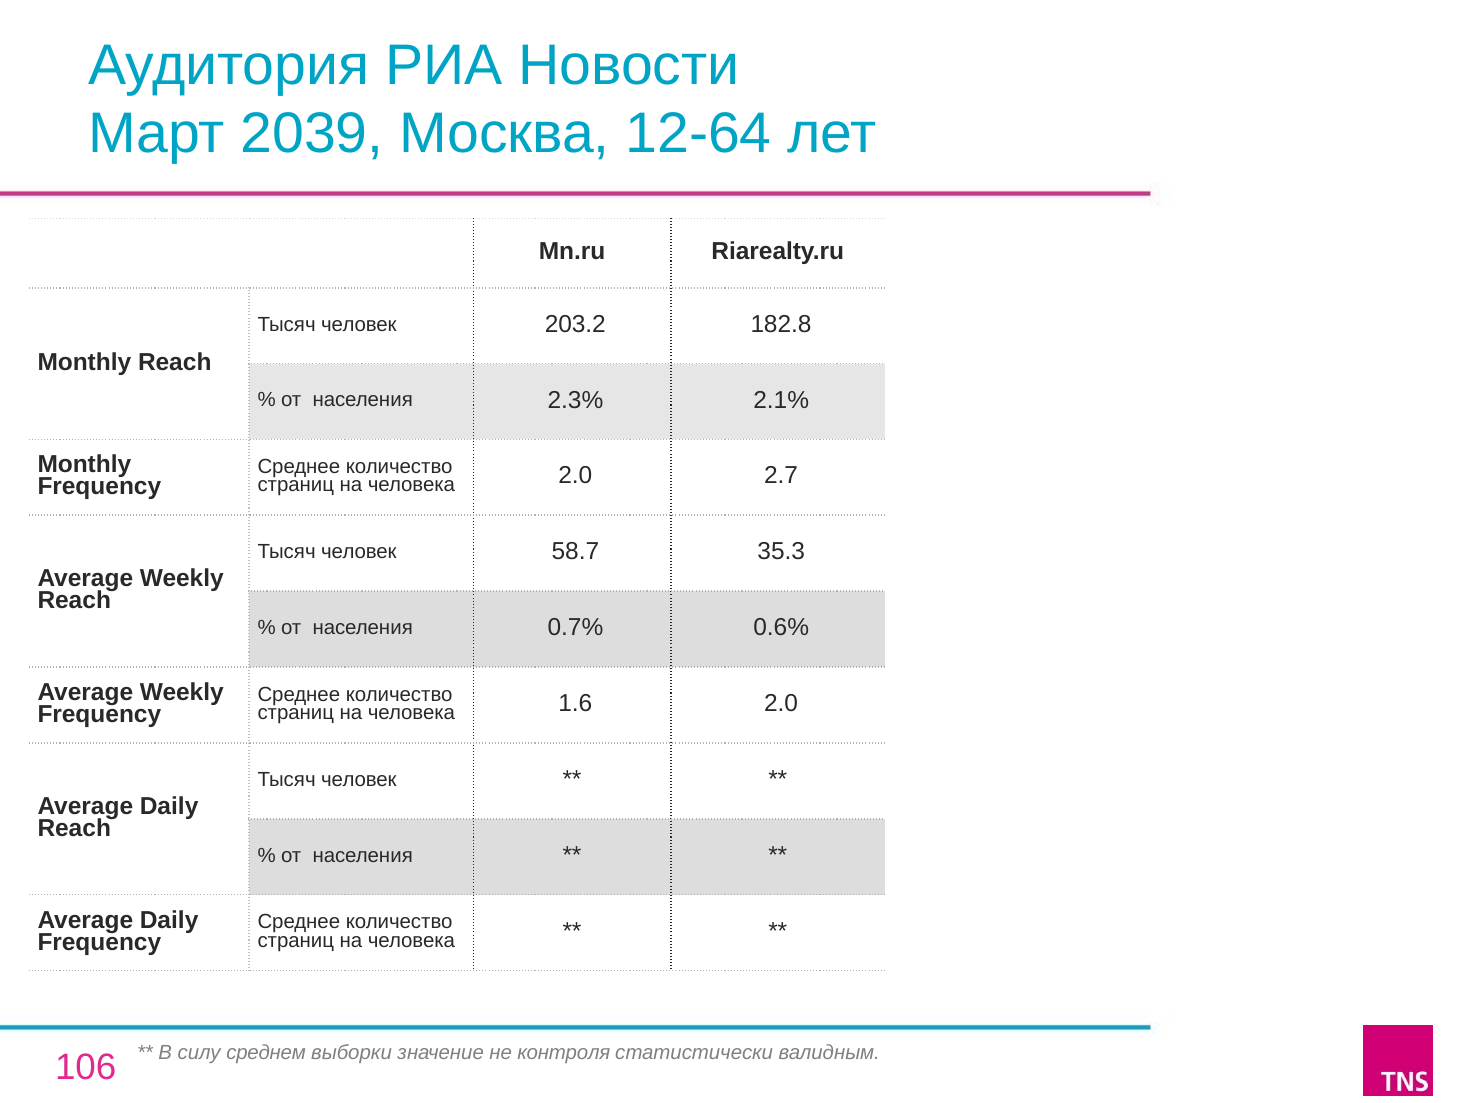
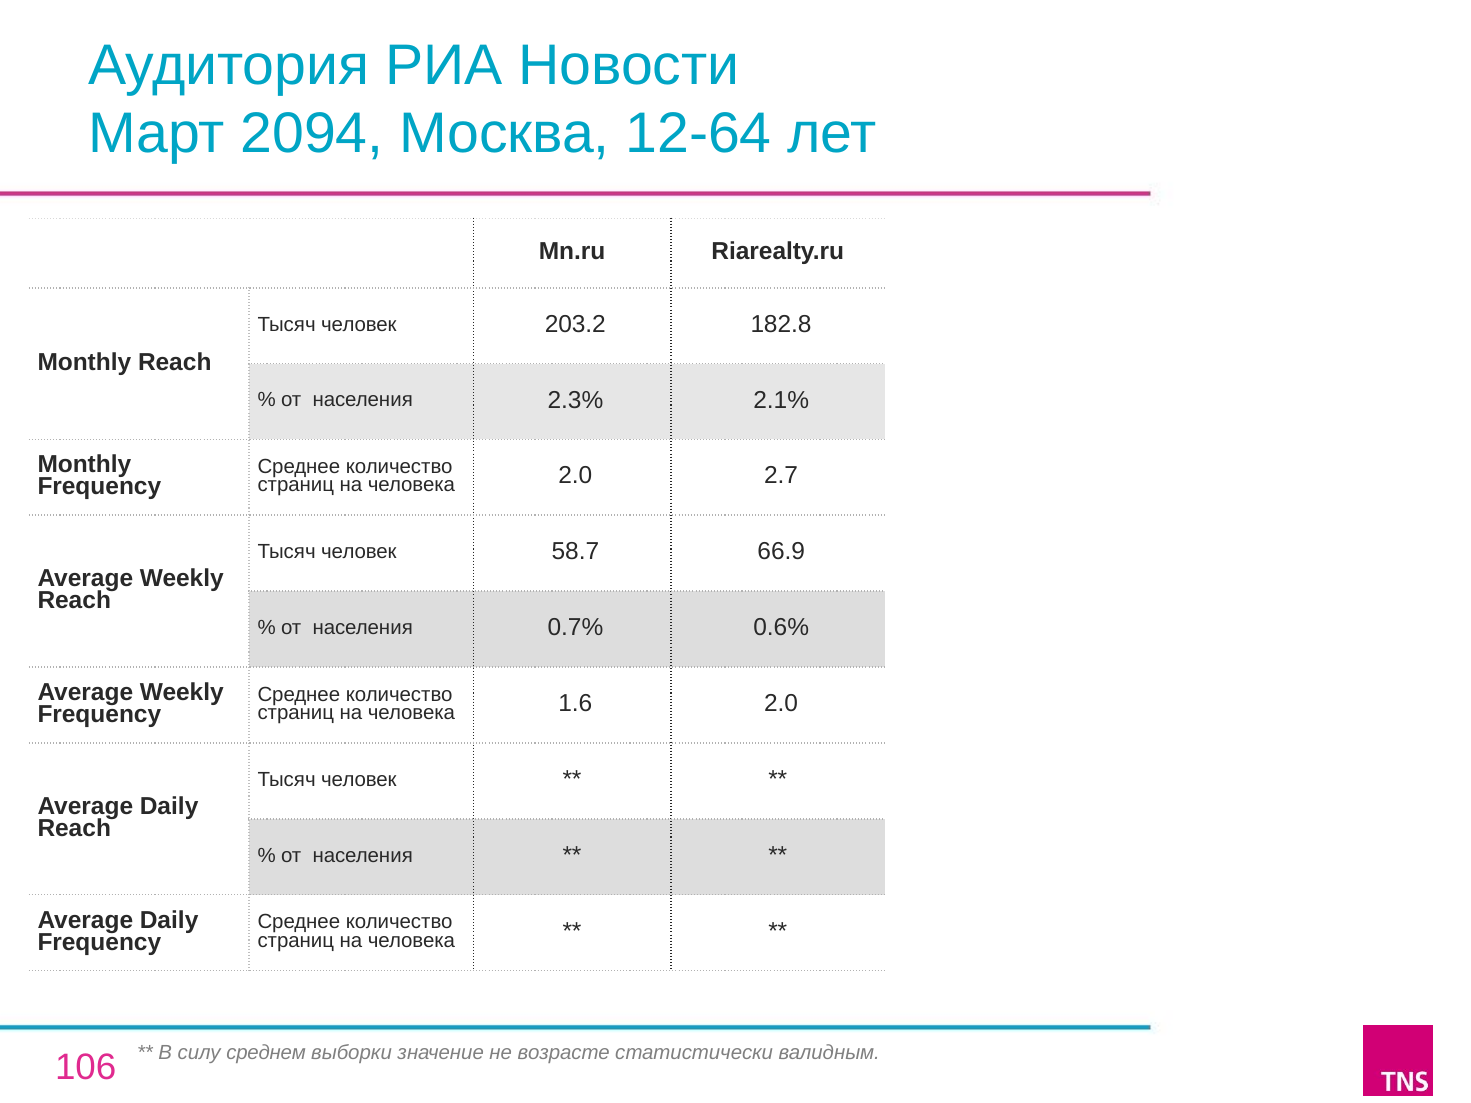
2039: 2039 -> 2094
35.3: 35.3 -> 66.9
контроля: контроля -> возрасте
